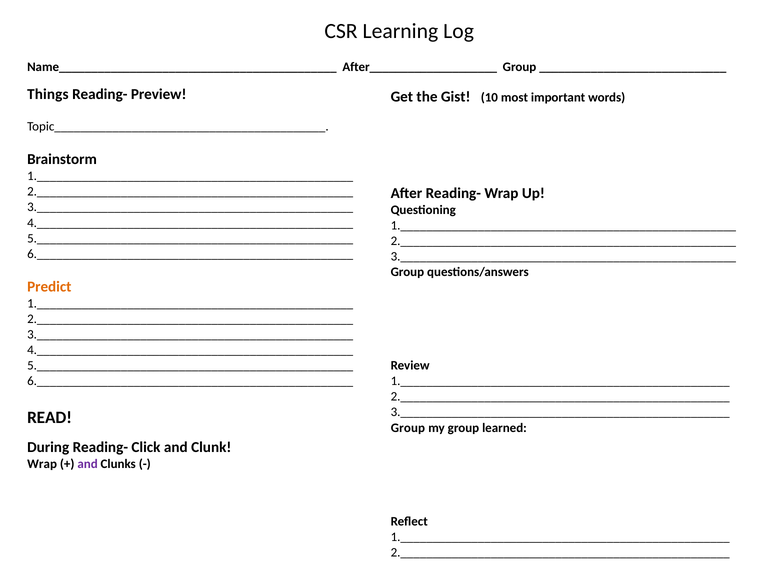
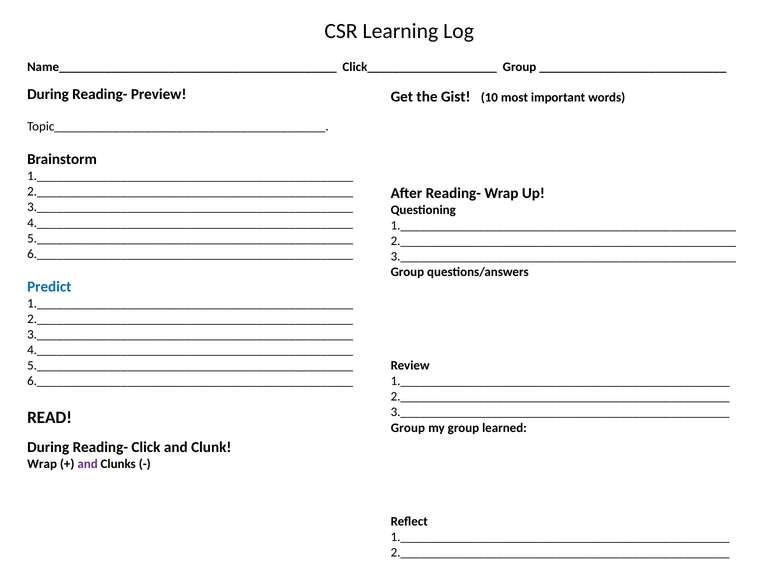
After____________________: After____________________ -> Click____________________
Things at (48, 94): Things -> During
Predict colour: orange -> blue
